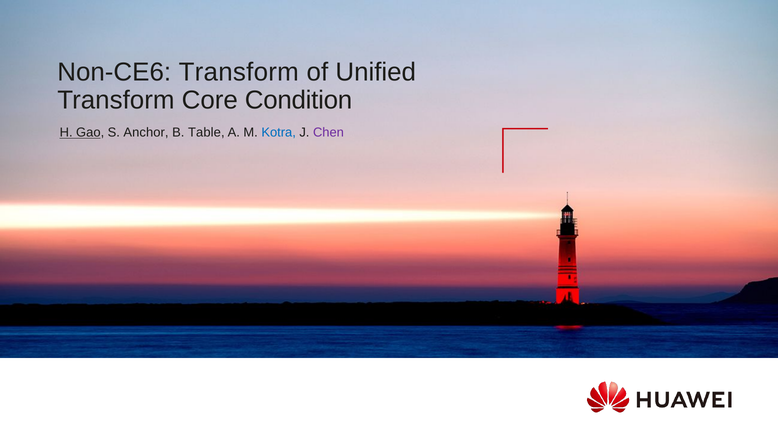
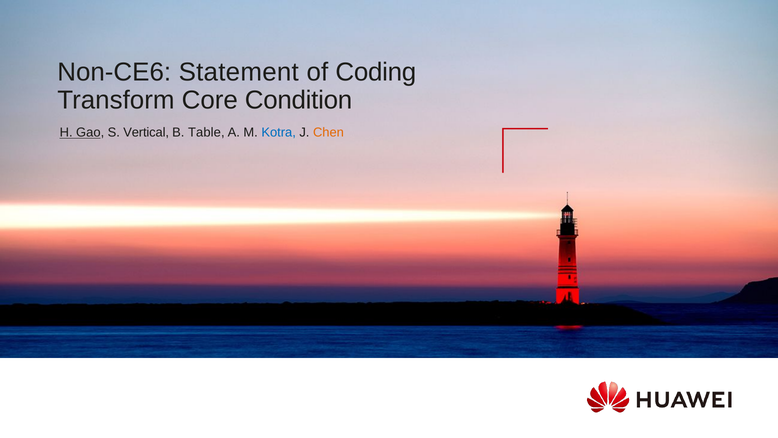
Non-CE6 Transform: Transform -> Statement
Unified: Unified -> Coding
Anchor: Anchor -> Vertical
Chen colour: purple -> orange
